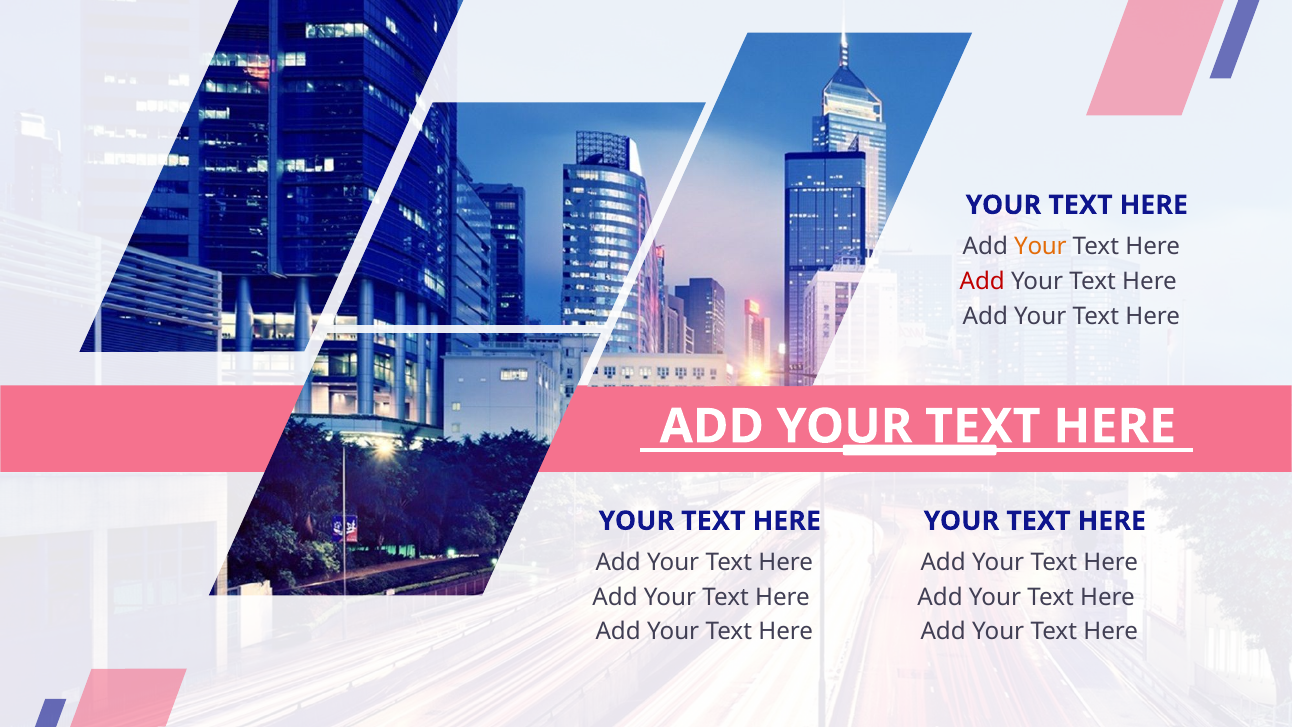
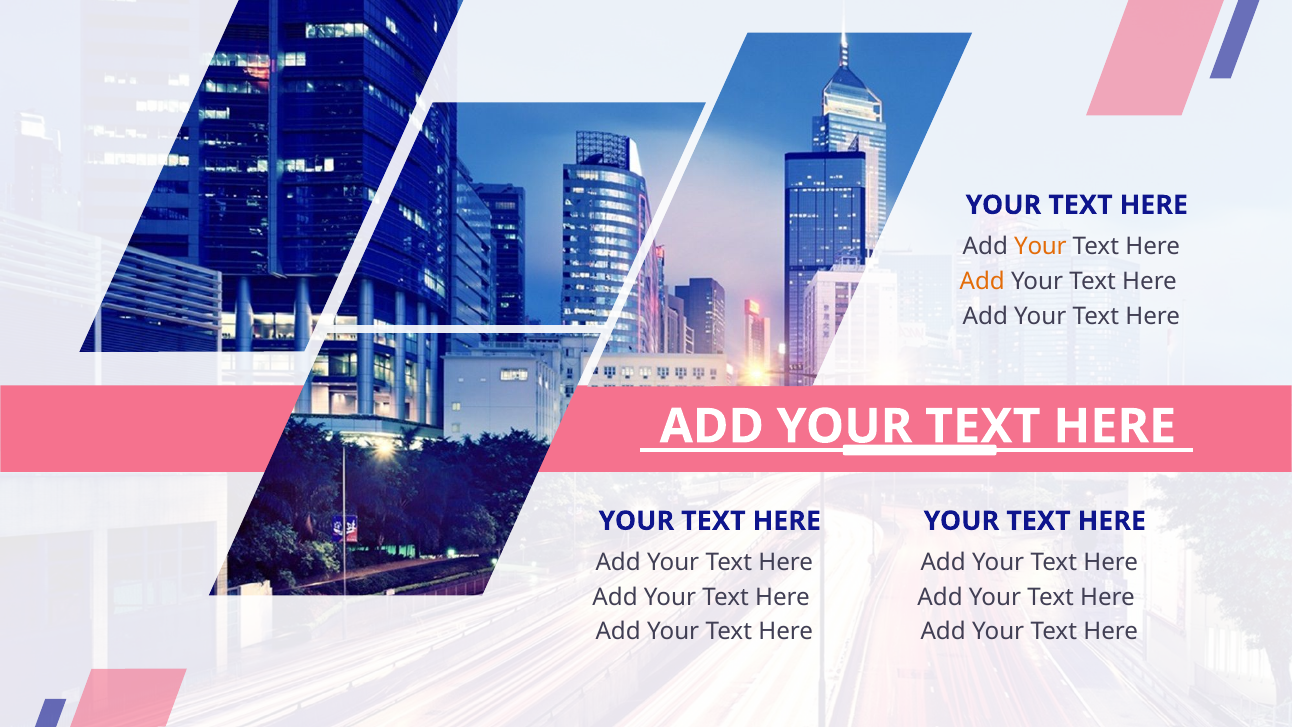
Add at (982, 281) colour: red -> orange
